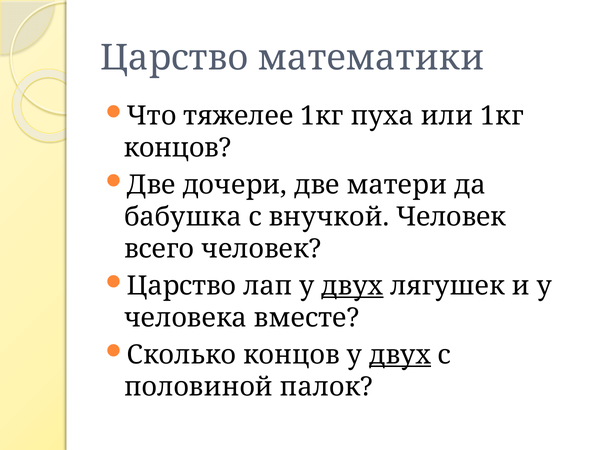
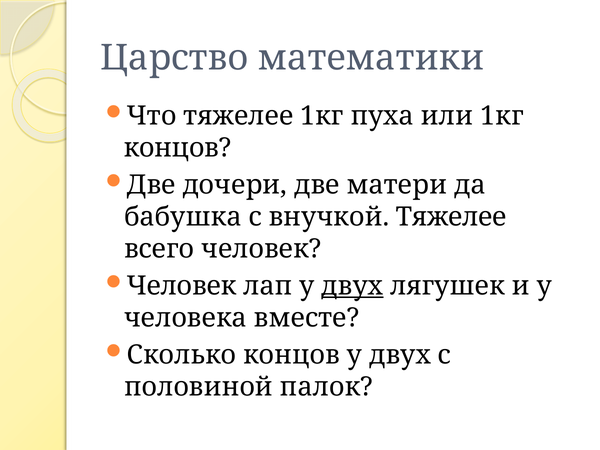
внучкой Человек: Человек -> Тяжелее
Царство at (182, 286): Царство -> Человек
двух at (400, 355) underline: present -> none
